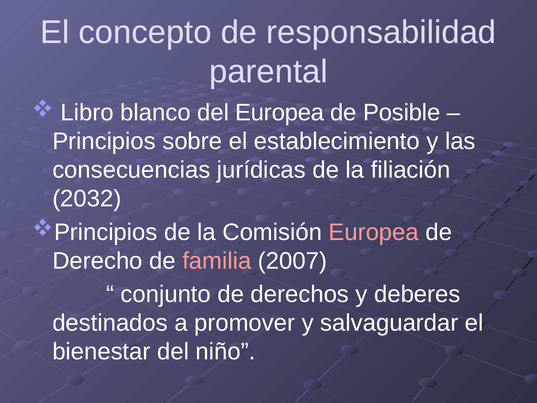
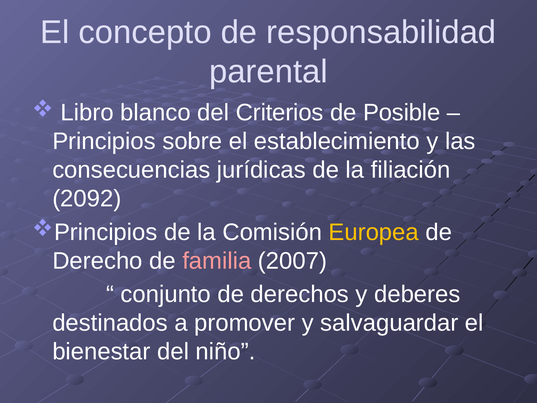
del Europea: Europea -> Criterios
2032: 2032 -> 2092
Europea at (374, 232) colour: pink -> yellow
